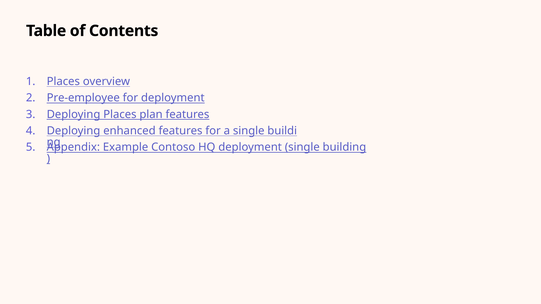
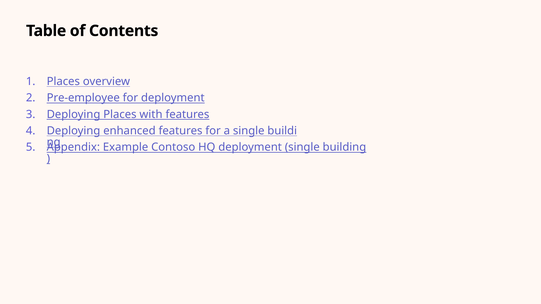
plan: plan -> with
